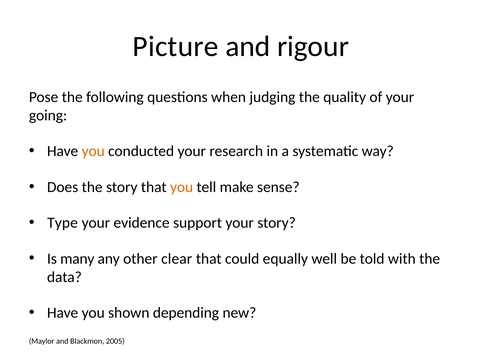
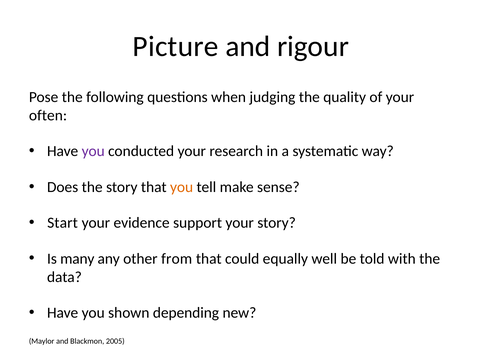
going: going -> often
you at (93, 151) colour: orange -> purple
Type: Type -> Start
clear: clear -> from
